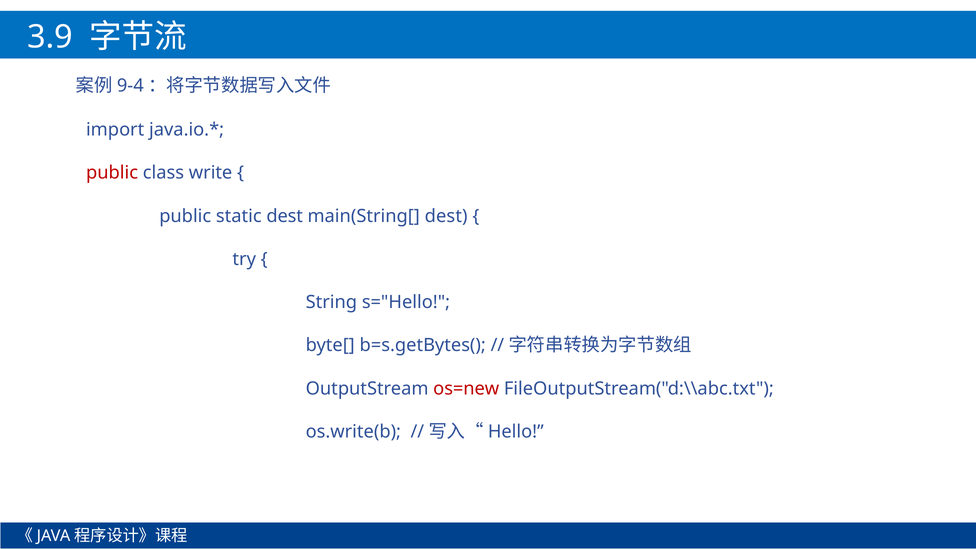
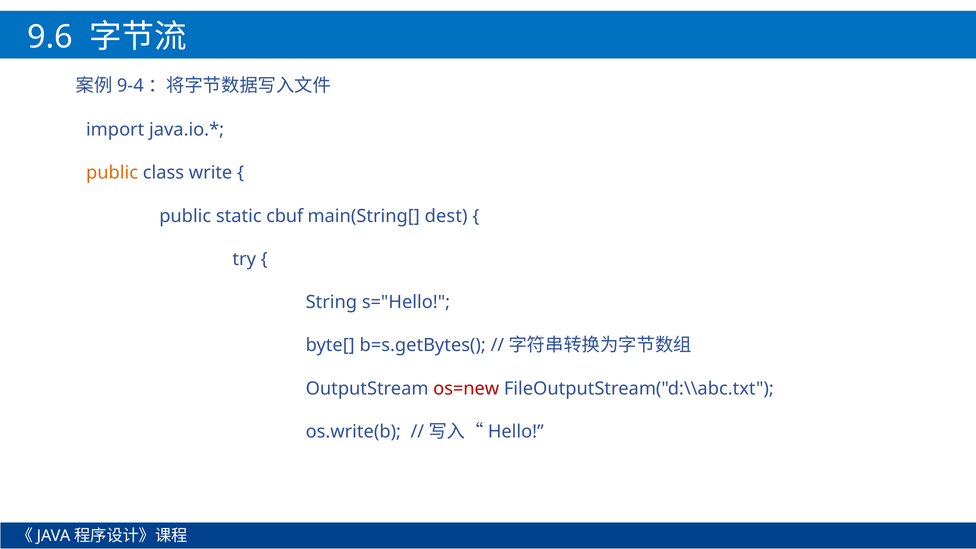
3.9: 3.9 -> 9.6
public at (112, 173) colour: red -> orange
static dest: dest -> cbuf
